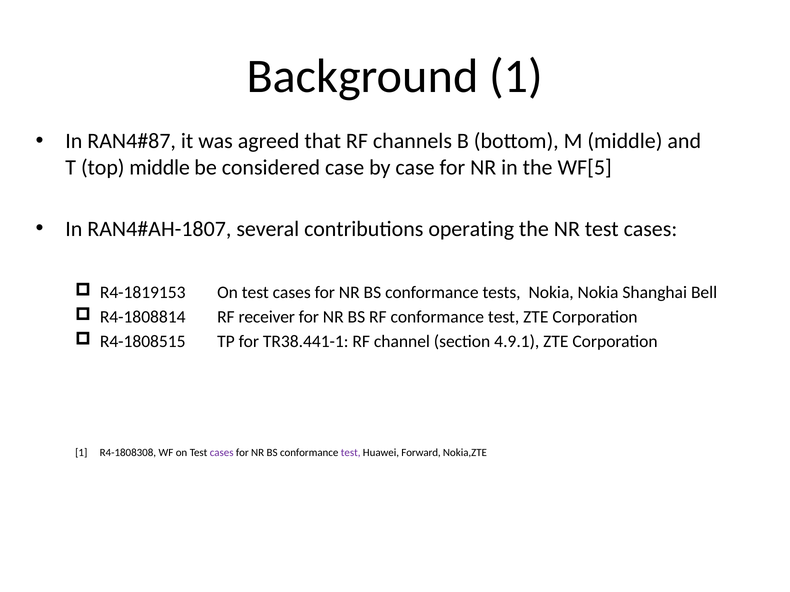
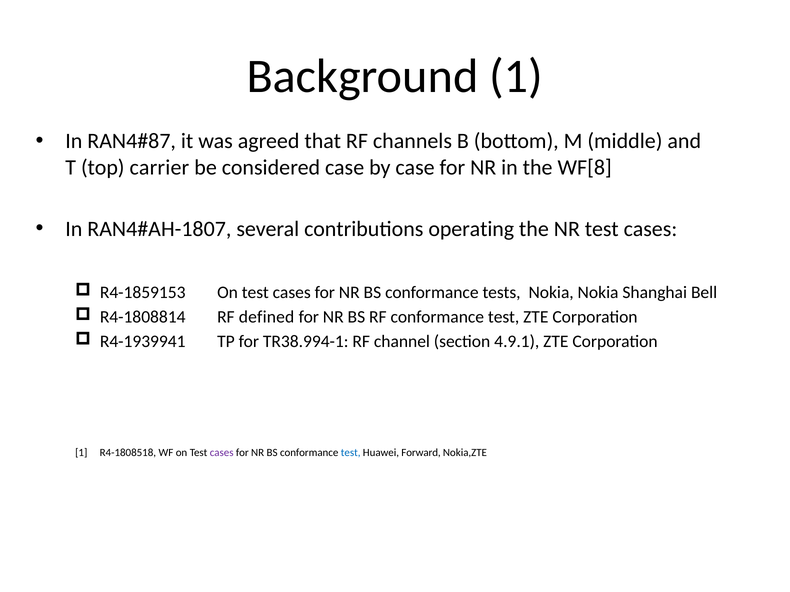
top middle: middle -> carrier
WF[5: WF[5 -> WF[8
R4-1819153: R4-1819153 -> R4-1859153
receiver: receiver -> defined
R4-1808515: R4-1808515 -> R4-1939941
TR38.441-1: TR38.441-1 -> TR38.994-1
R4-1808308: R4-1808308 -> R4-1808518
test at (351, 453) colour: purple -> blue
